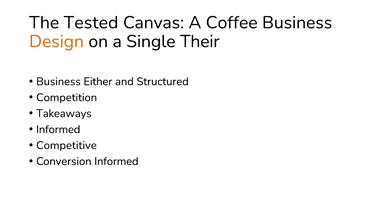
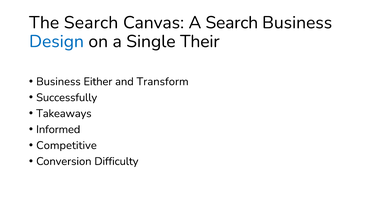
The Tested: Tested -> Search
A Coffee: Coffee -> Search
Design colour: orange -> blue
Structured: Structured -> Transform
Competition: Competition -> Successfully
Conversion Informed: Informed -> Difficulty
